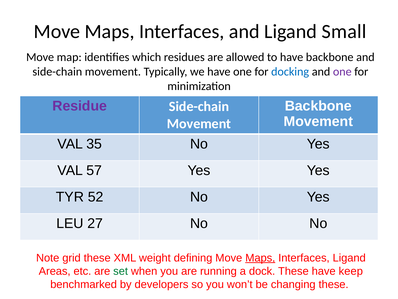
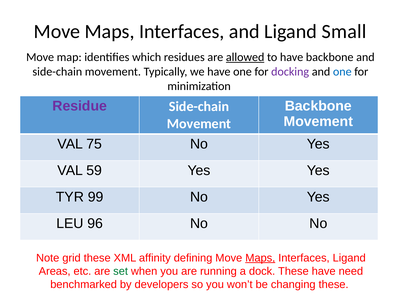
allowed underline: none -> present
docking colour: blue -> purple
one at (342, 72) colour: purple -> blue
35: 35 -> 75
57: 57 -> 59
52: 52 -> 99
27: 27 -> 96
weight: weight -> affinity
keep: keep -> need
